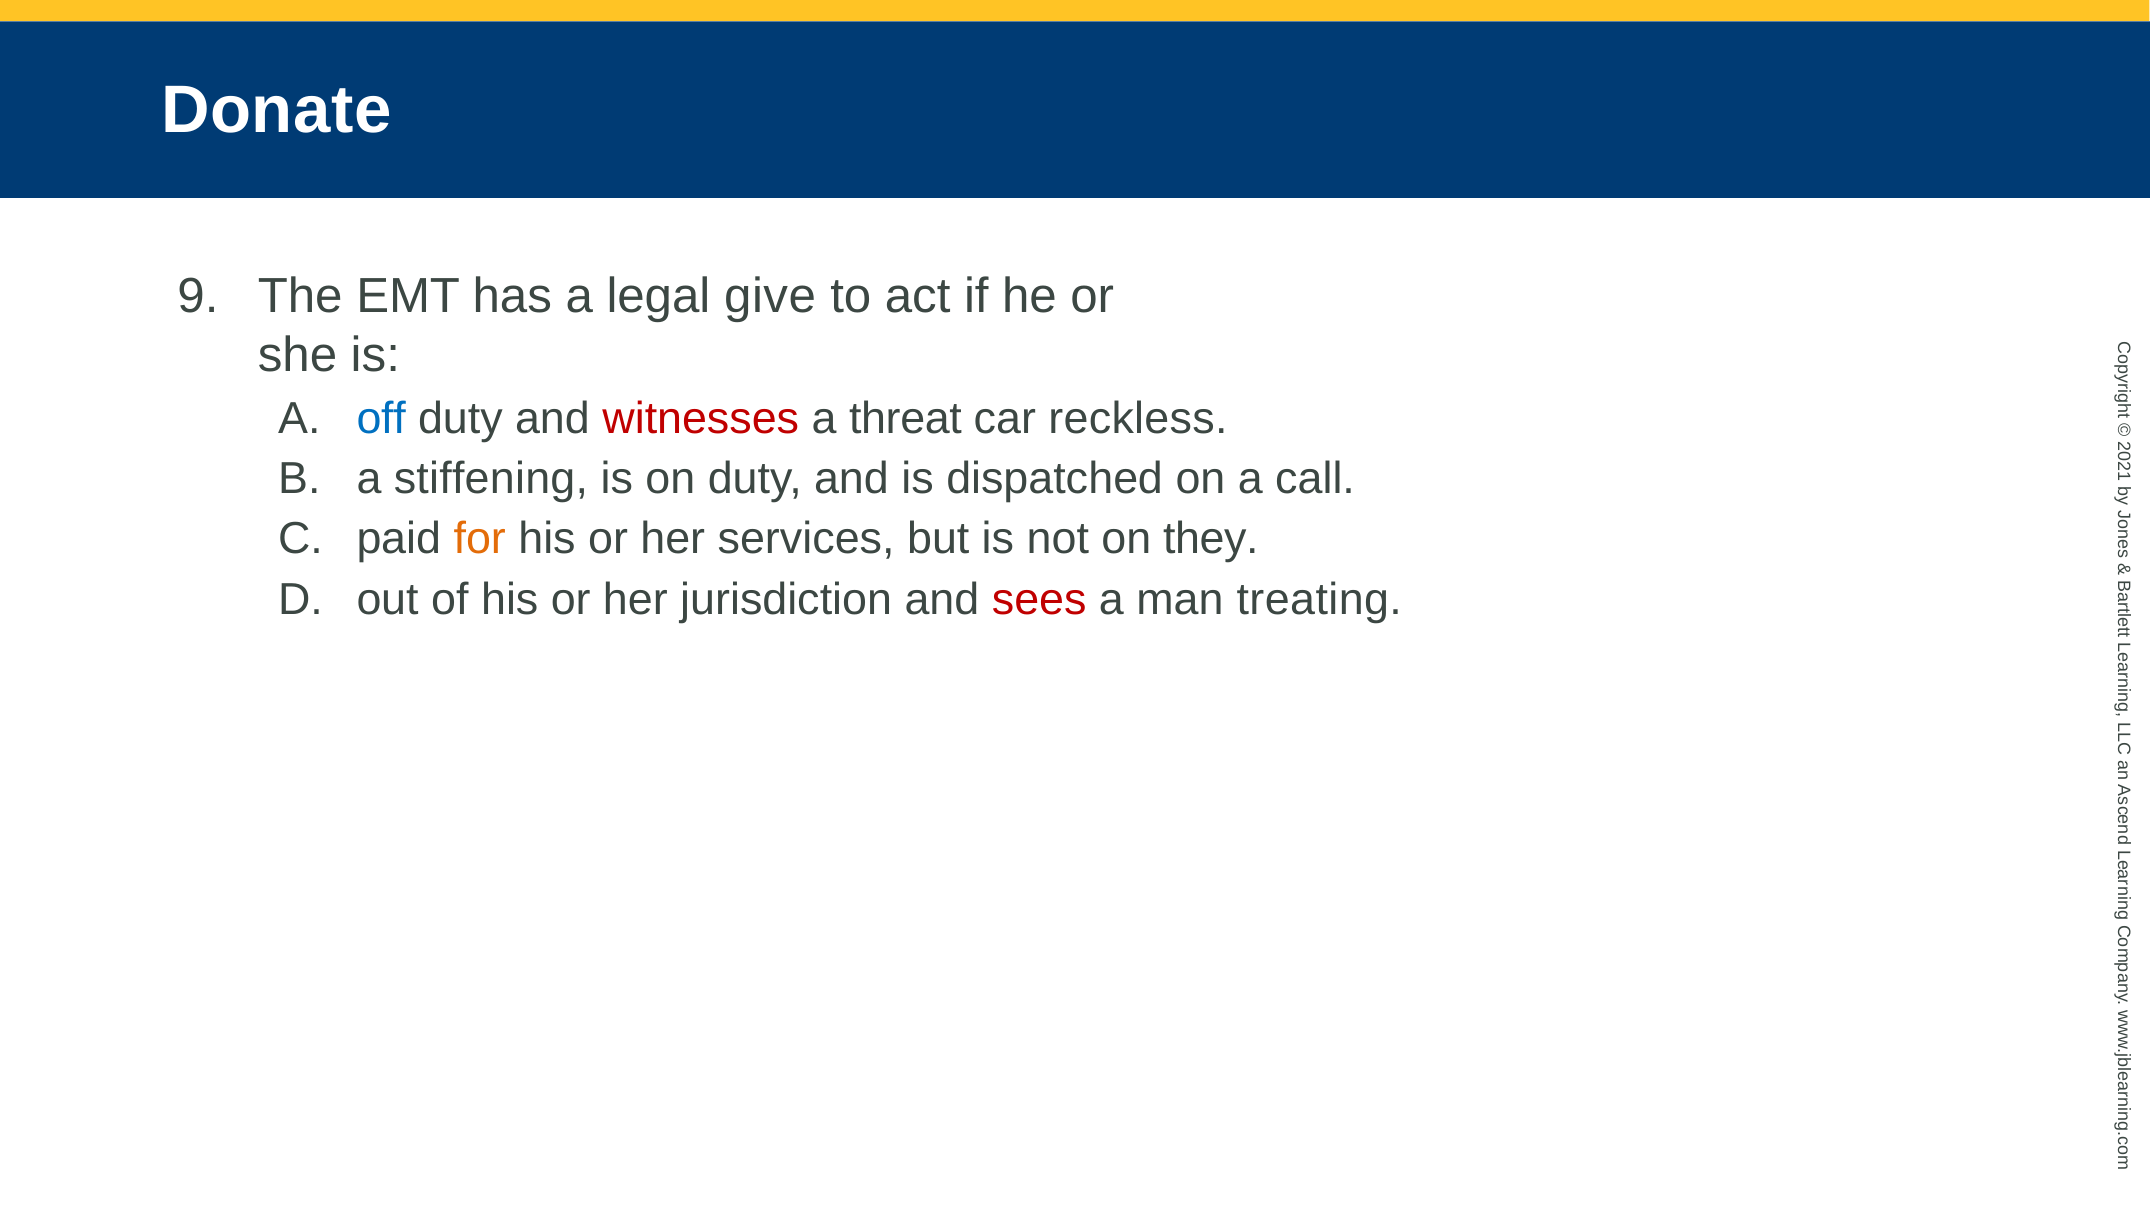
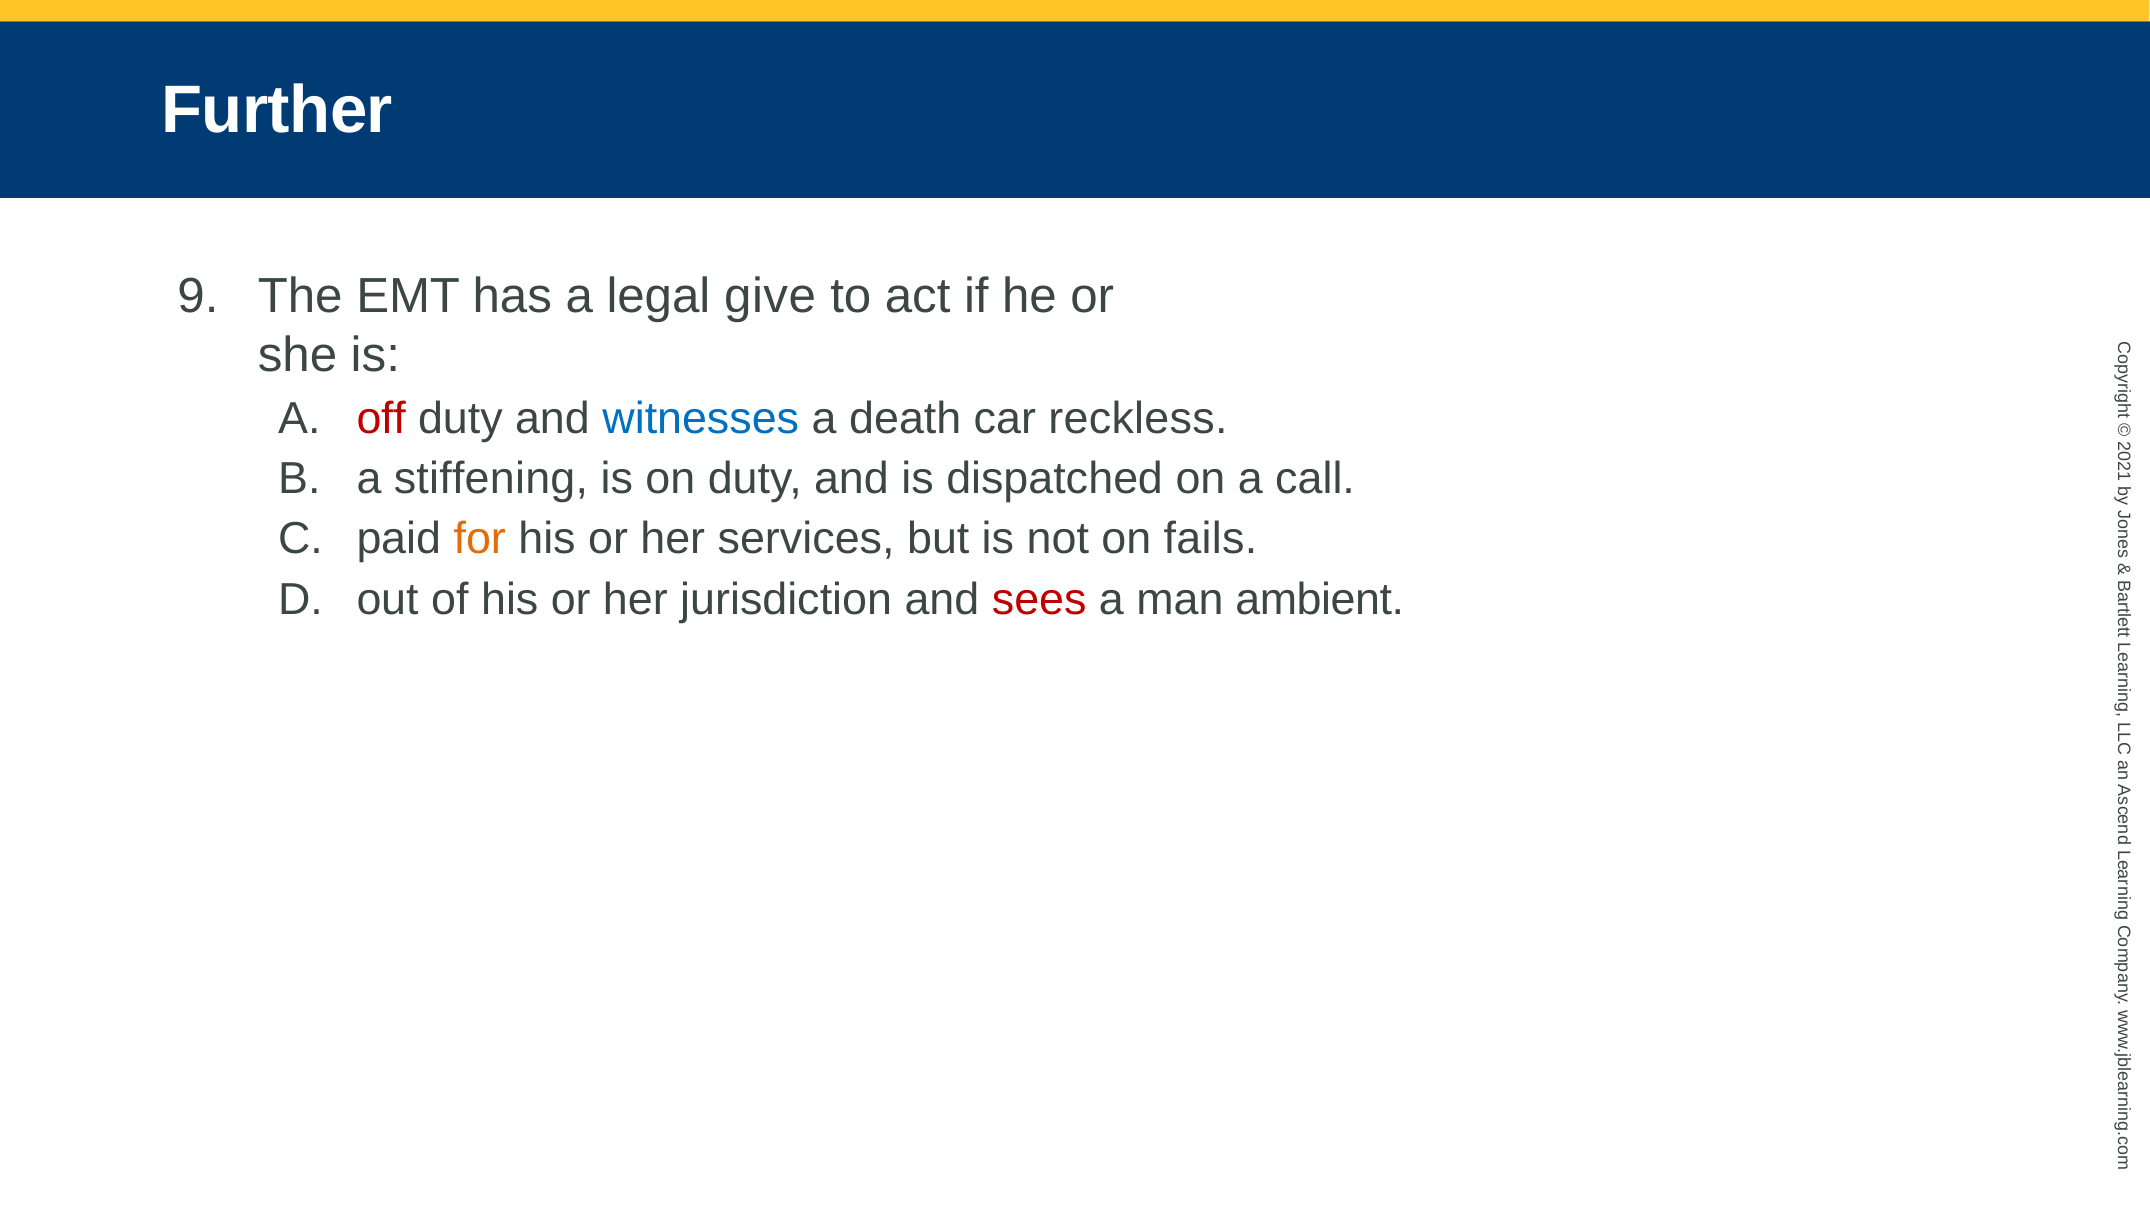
Donate: Donate -> Further
off colour: blue -> red
witnesses colour: red -> blue
threat: threat -> death
they: they -> fails
treating: treating -> ambient
